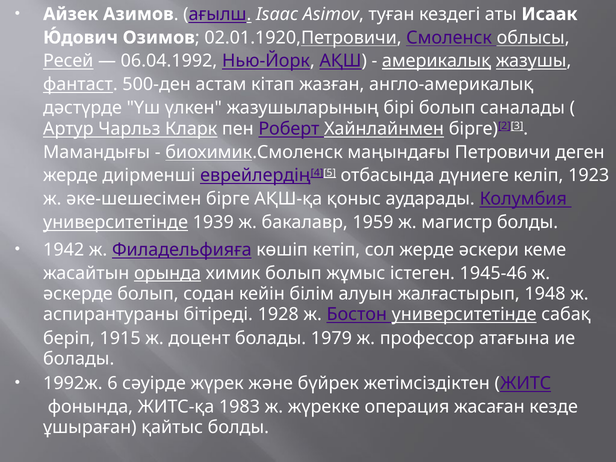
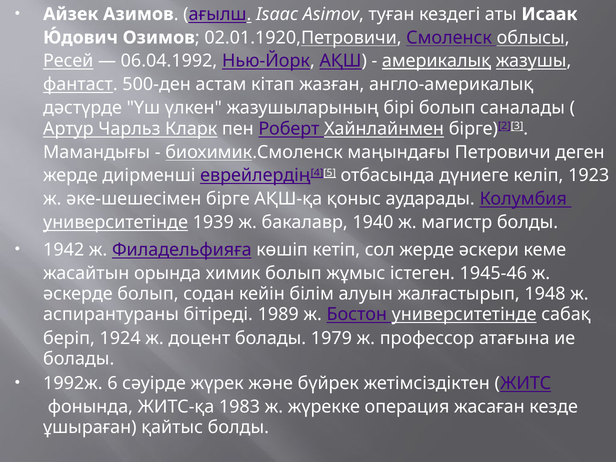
1959: 1959 -> 1940
орында underline: present -> none
1928: 1928 -> 1989
1915: 1915 -> 1924
